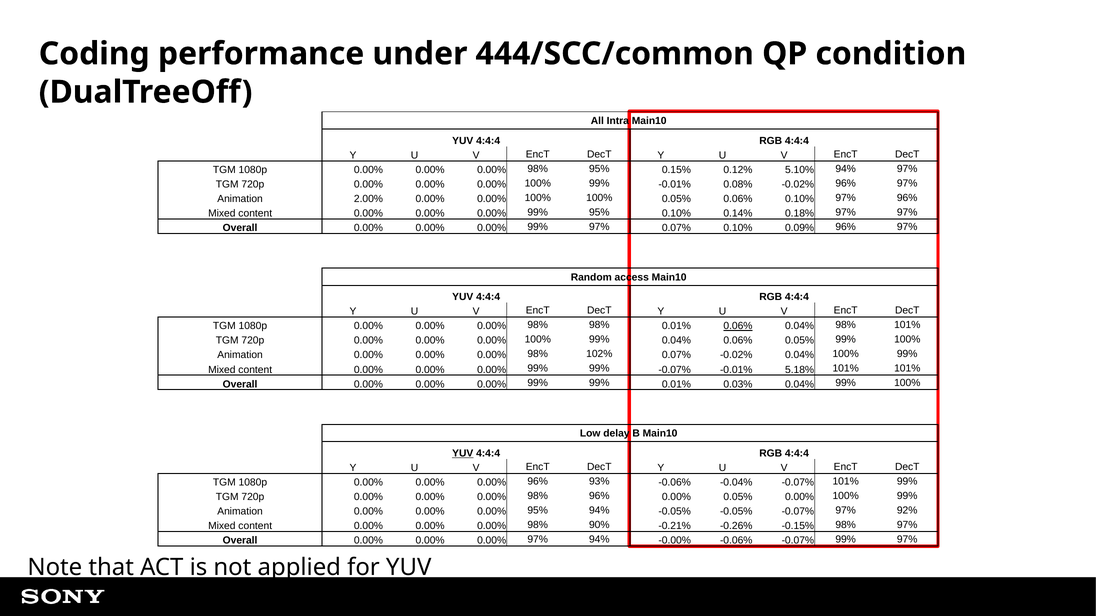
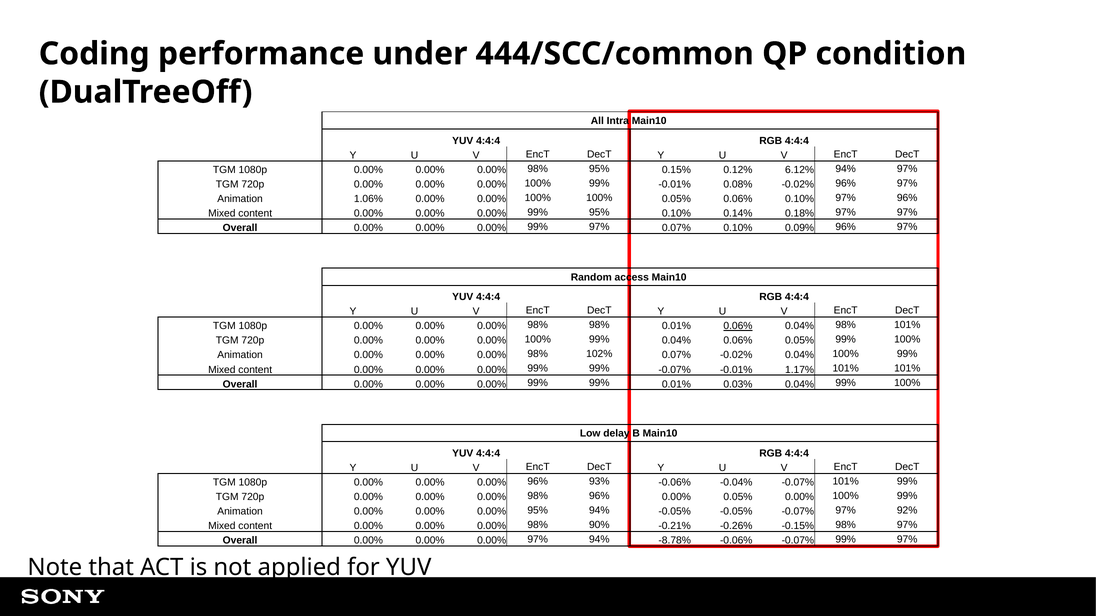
5.10%: 5.10% -> 6.12%
2.00%: 2.00% -> 1.06%
5.18%: 5.18% -> 1.17%
YUV at (463, 453) underline: present -> none
-0.00%: -0.00% -> -8.78%
